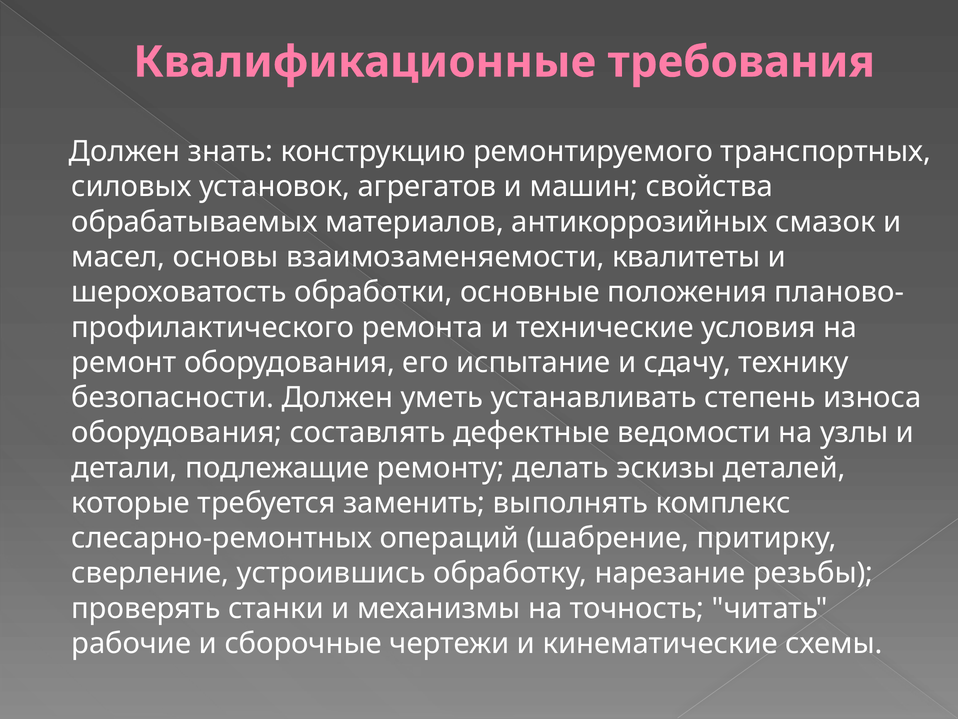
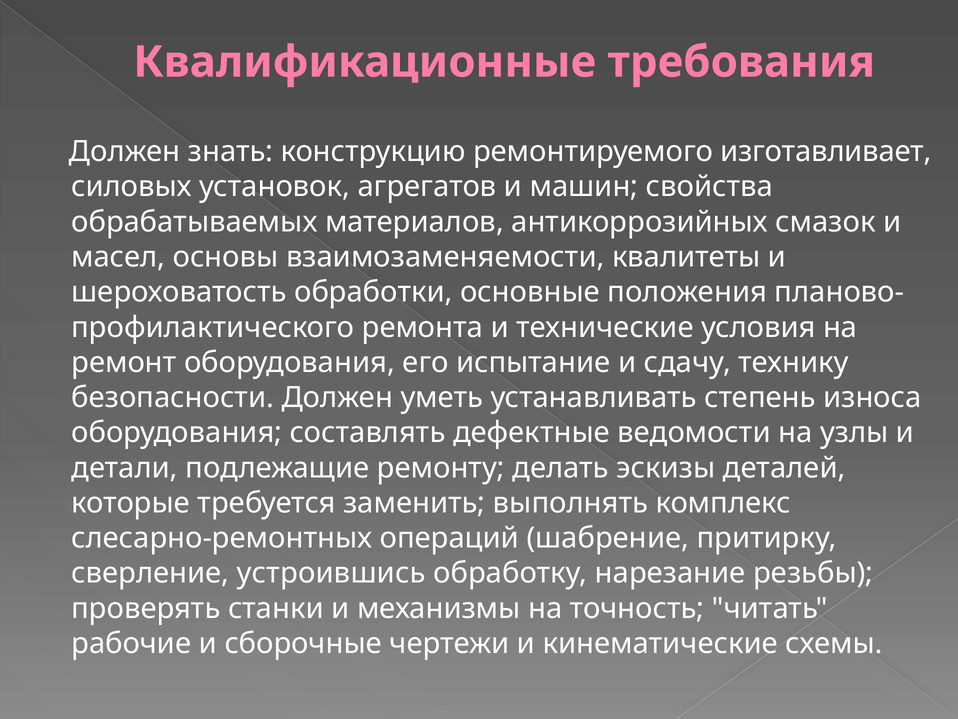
транспортных: транспортных -> изготавливает
